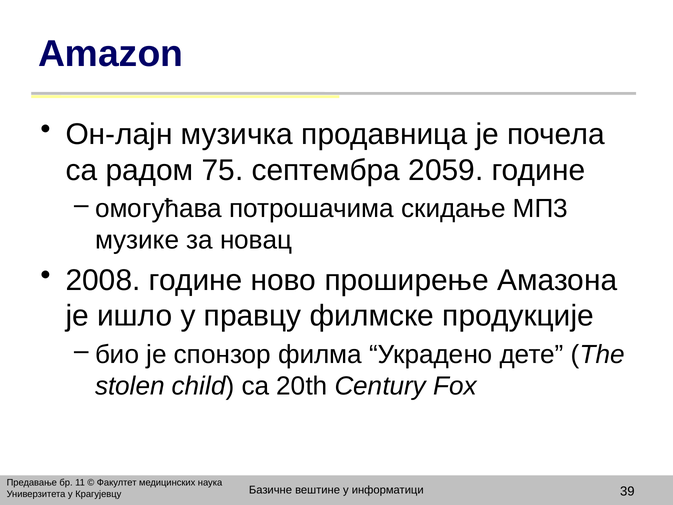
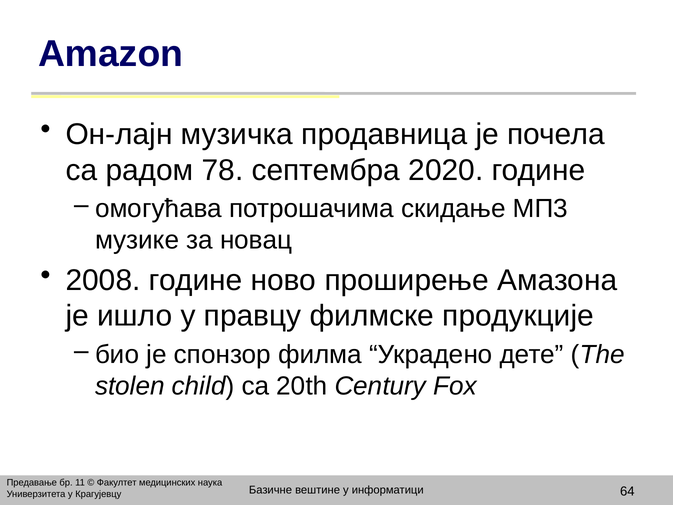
75: 75 -> 78
2059: 2059 -> 2020
39: 39 -> 64
